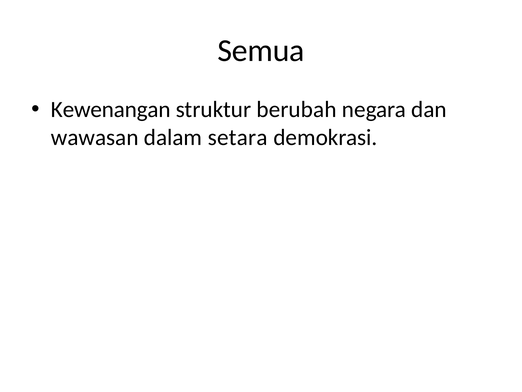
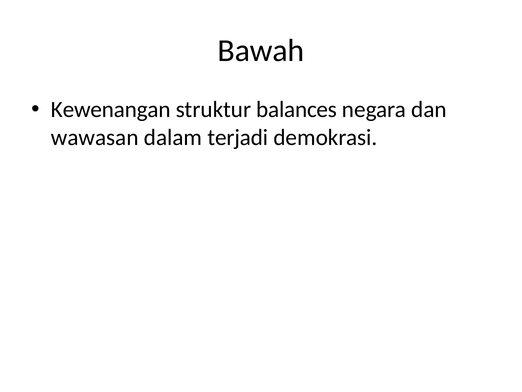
Semua: Semua -> Bawah
berubah: berubah -> balances
setara: setara -> terjadi
